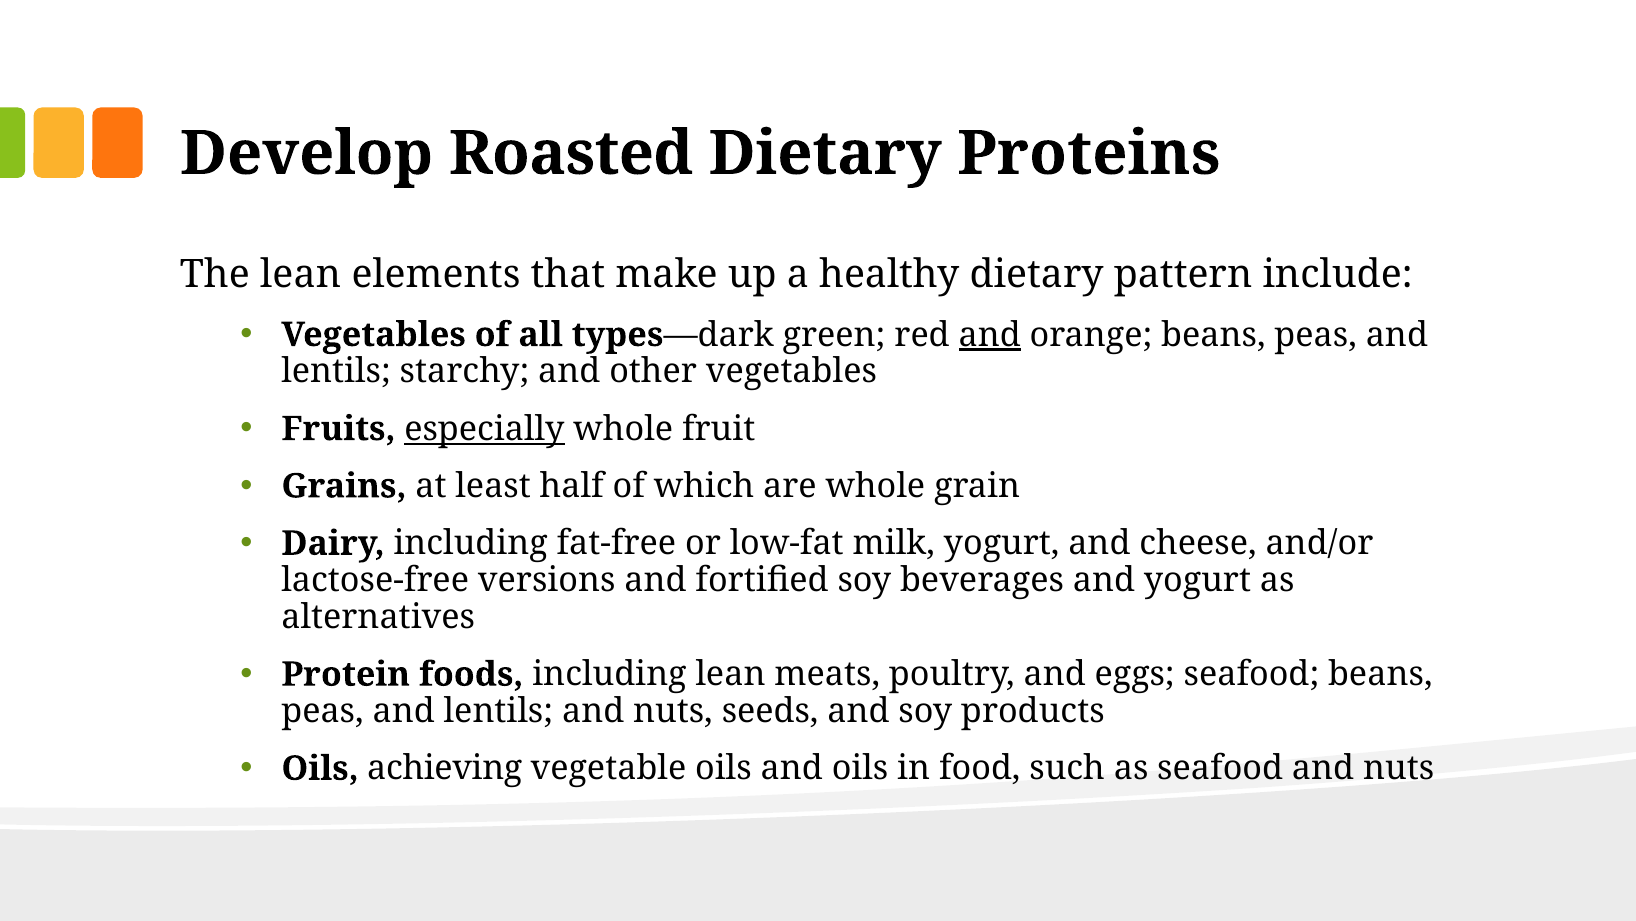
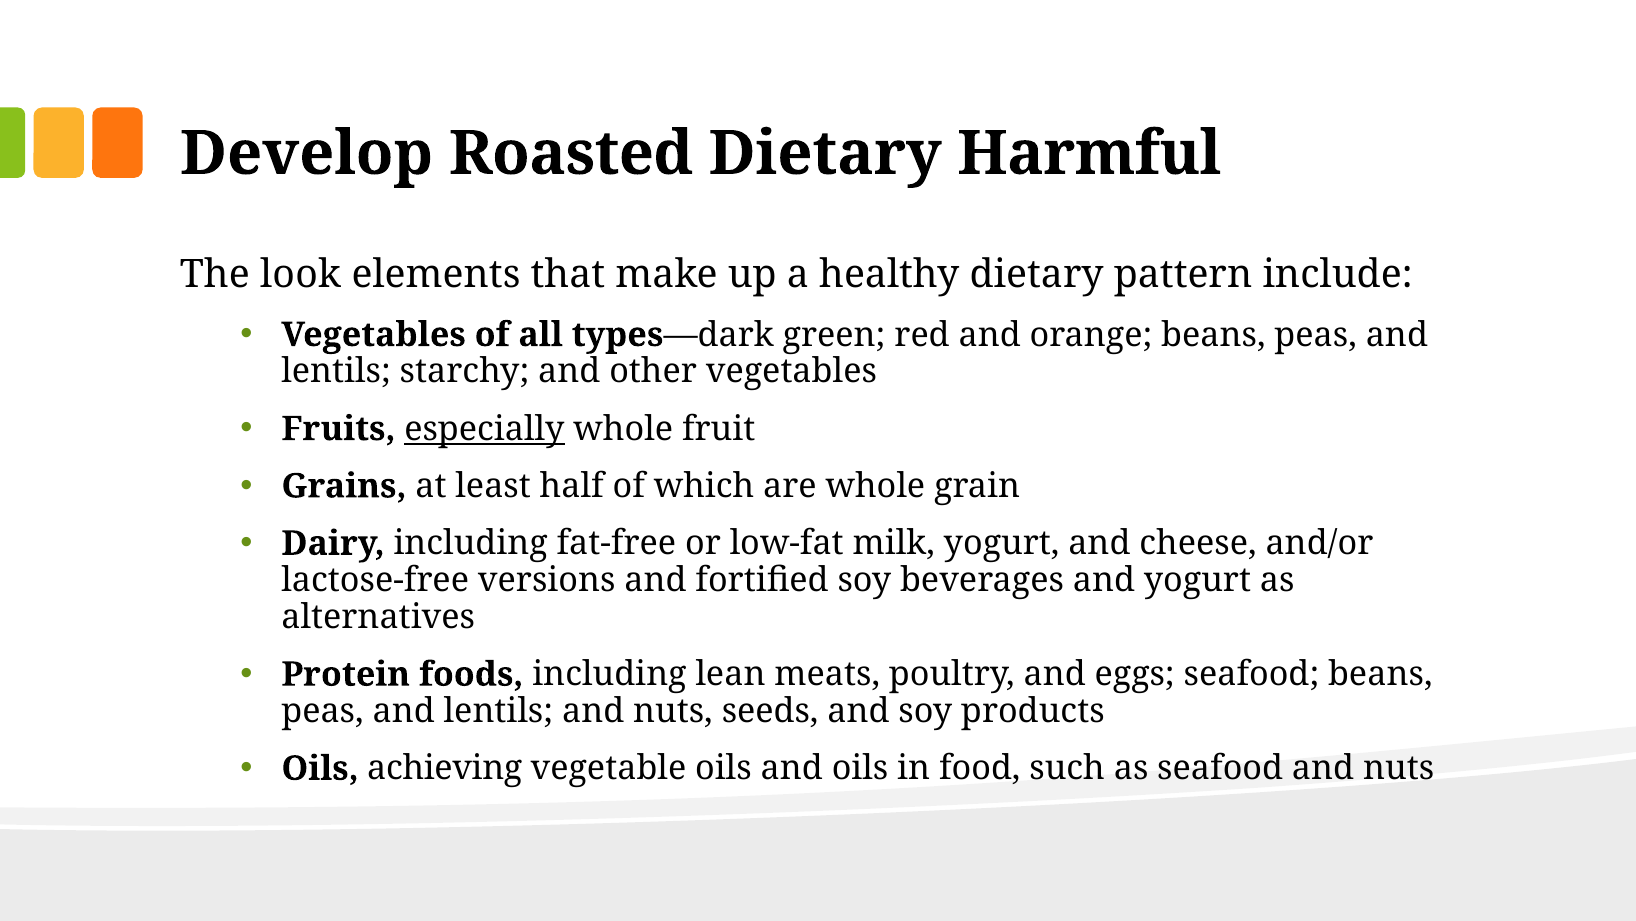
Proteins: Proteins -> Harmful
The lean: lean -> look
and at (990, 335) underline: present -> none
